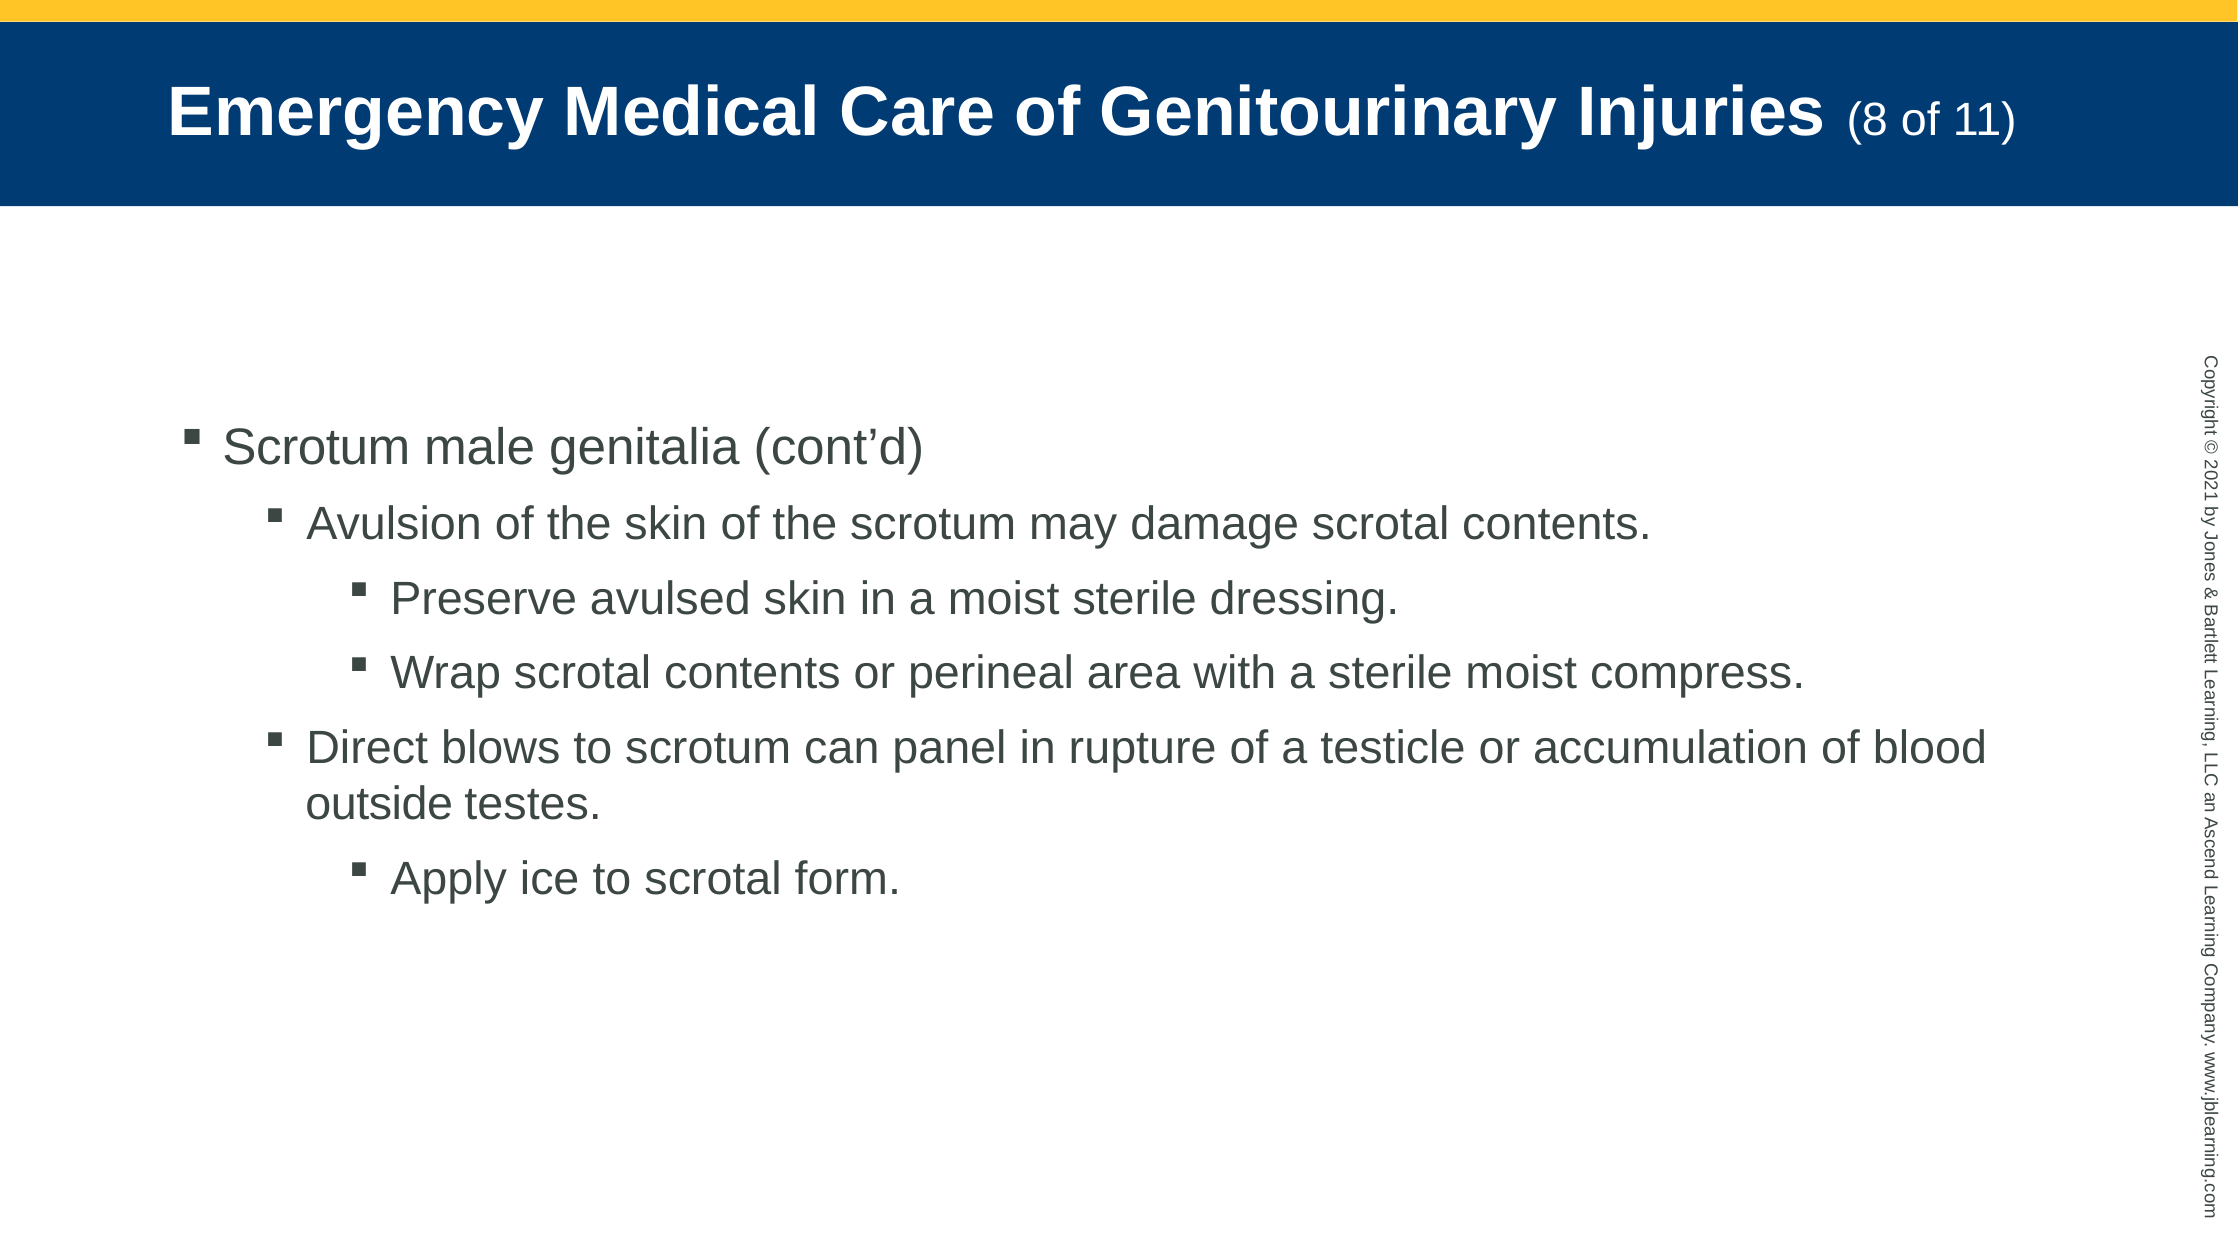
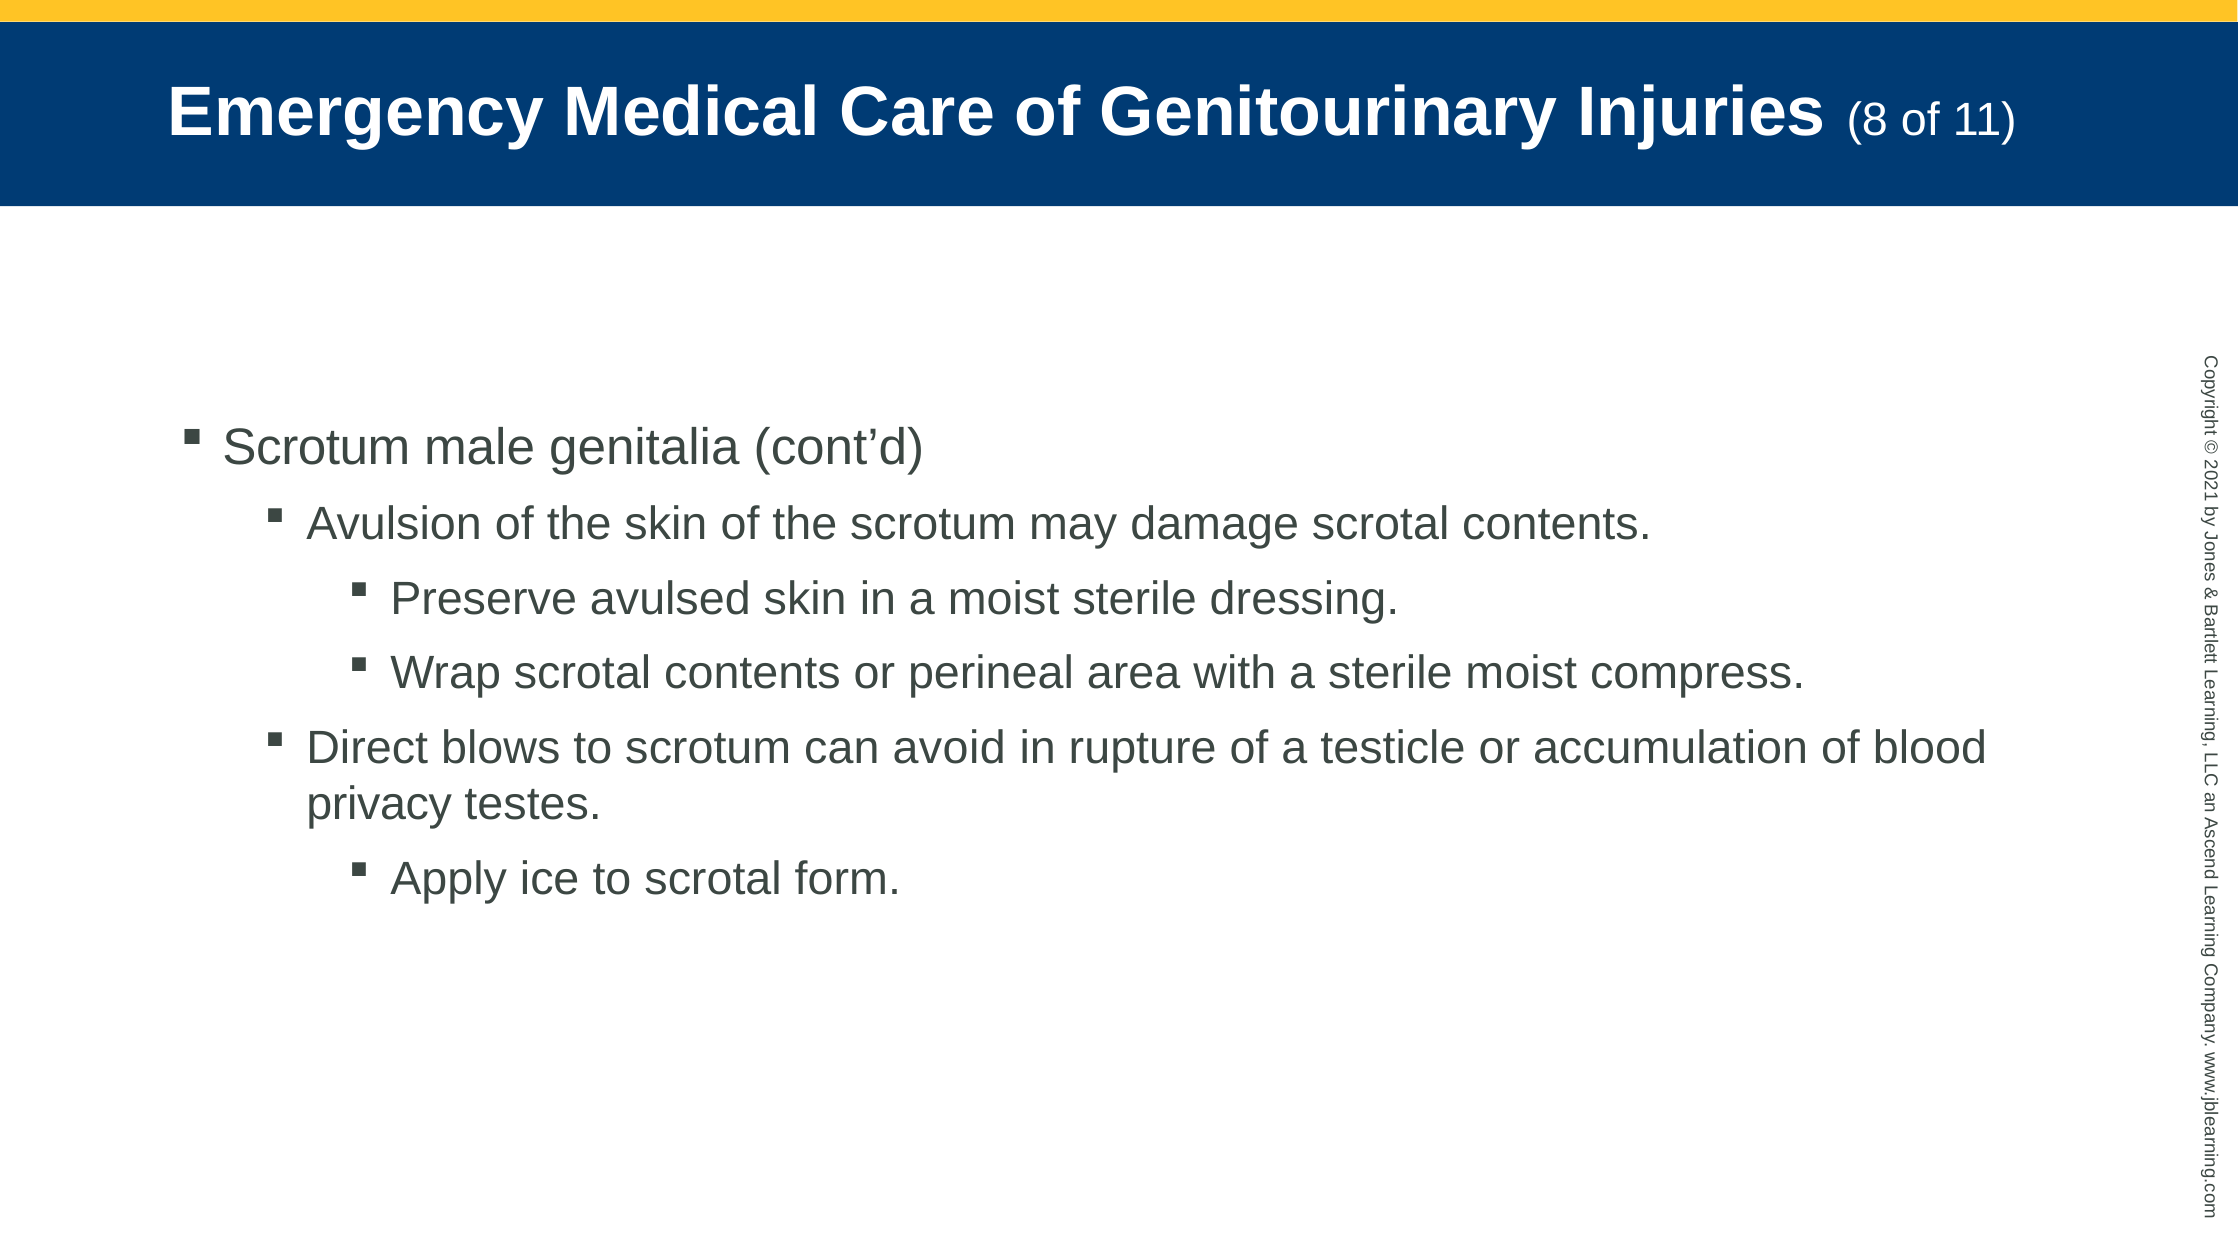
panel: panel -> avoid
outside: outside -> privacy
